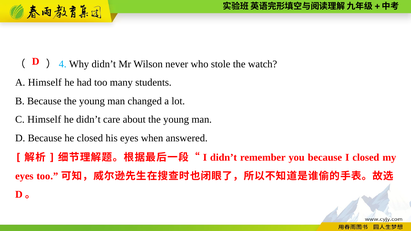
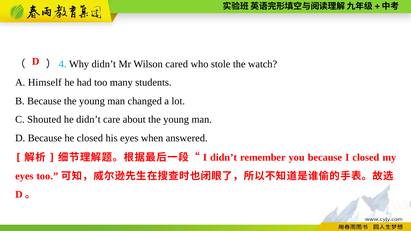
never: never -> cared
C Himself: Himself -> Shouted
